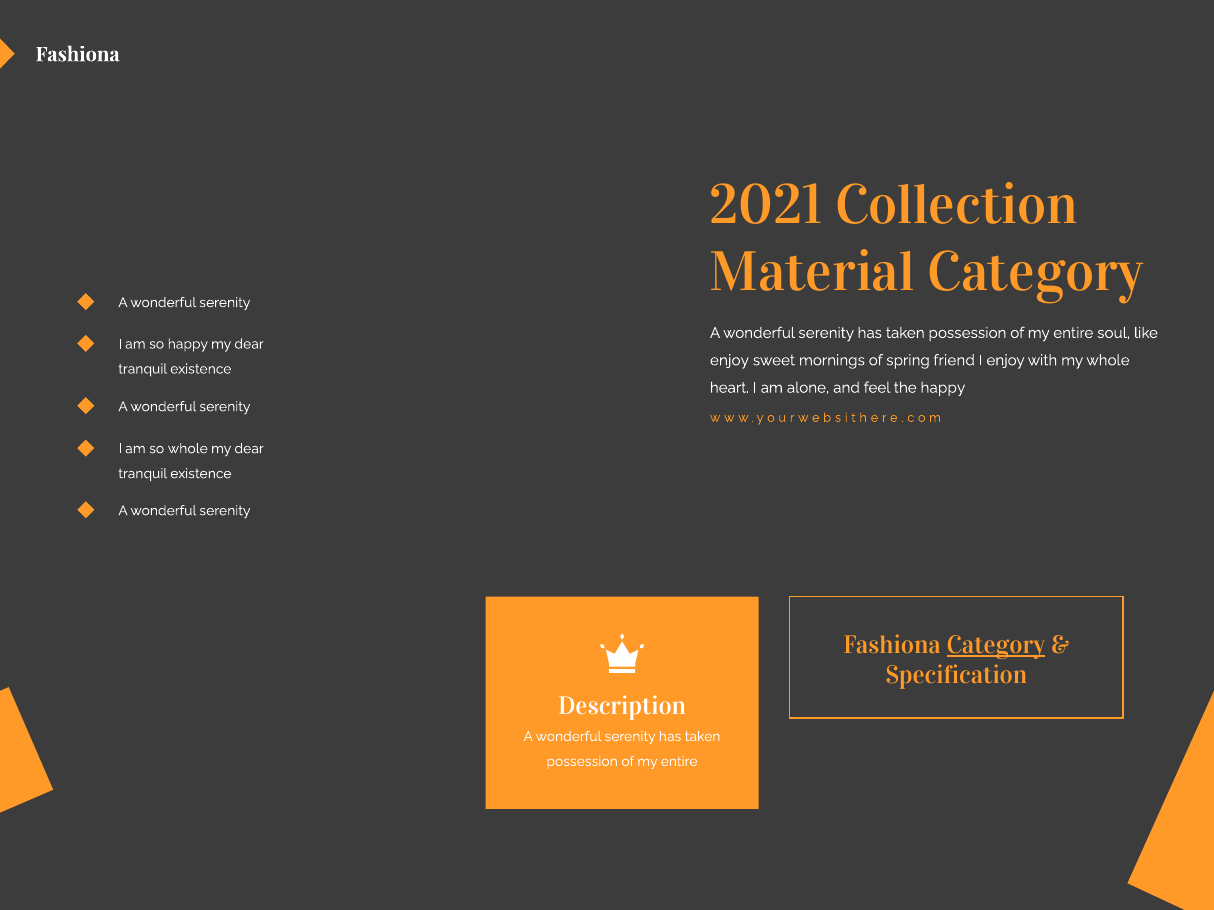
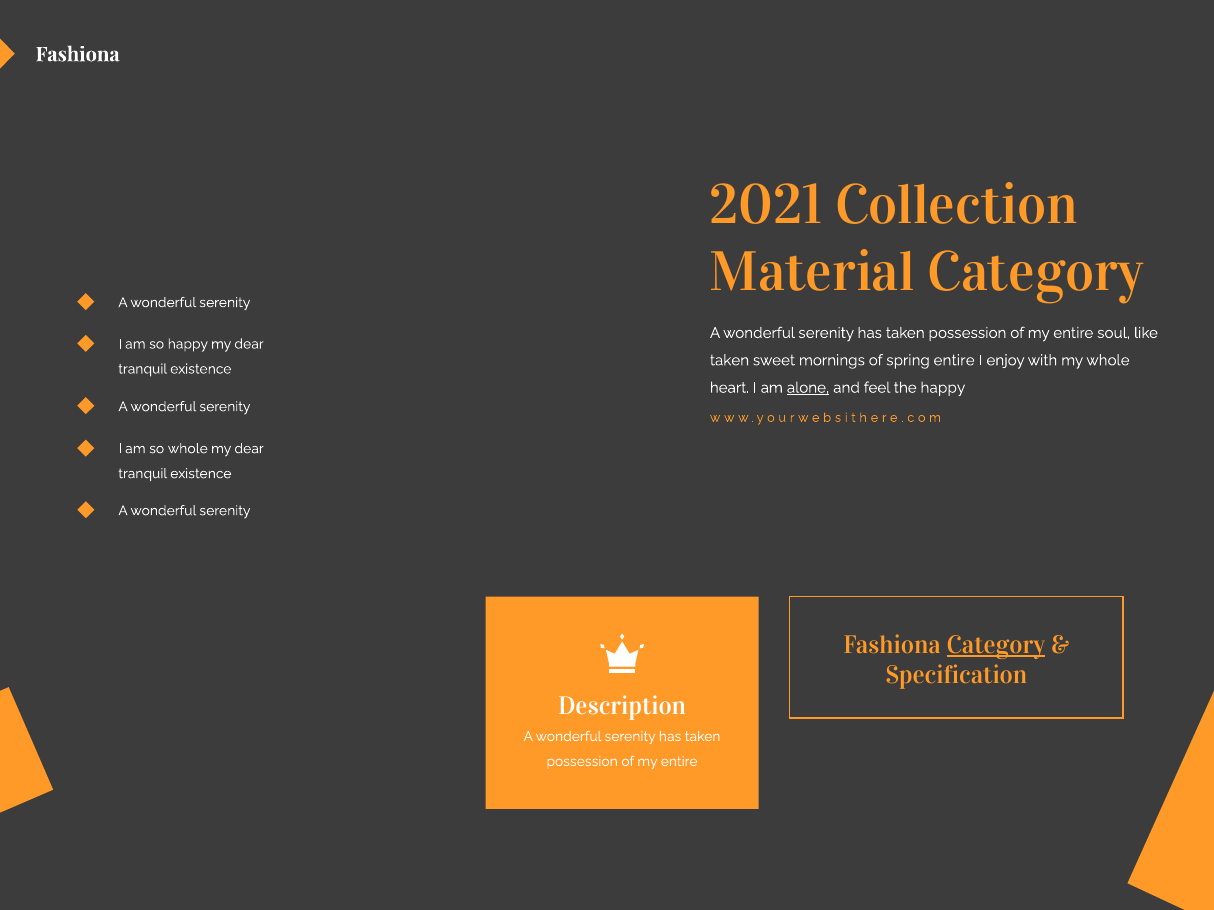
enjoy at (729, 360): enjoy -> taken
spring friend: friend -> entire
alone underline: none -> present
